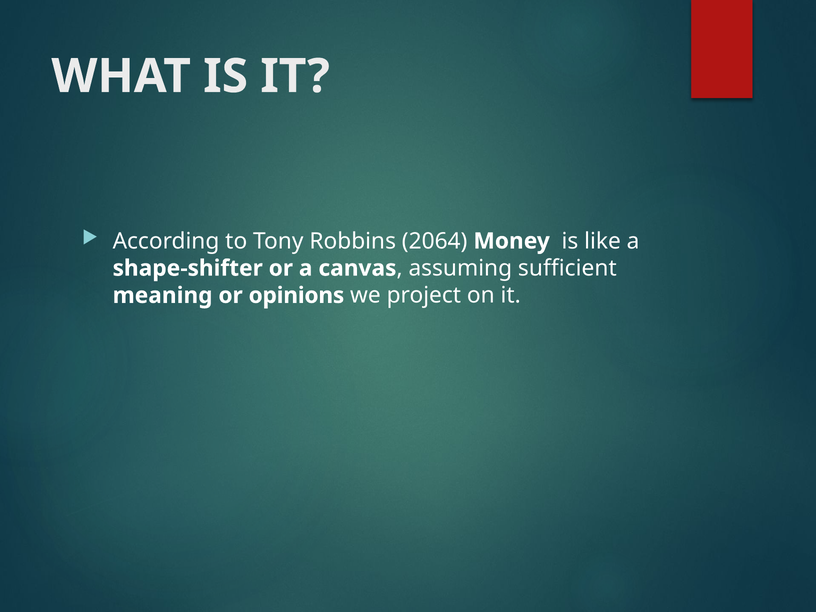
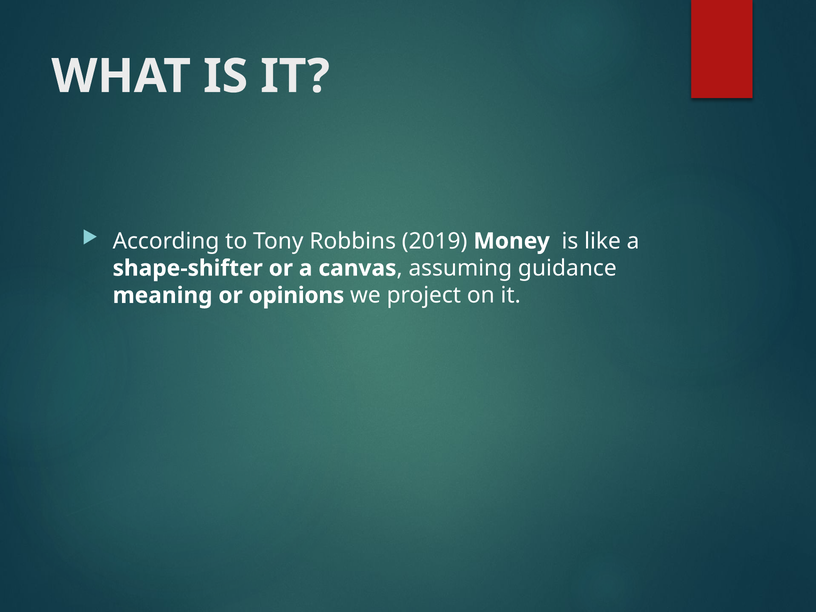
2064: 2064 -> 2019
sufficient: sufficient -> guidance
